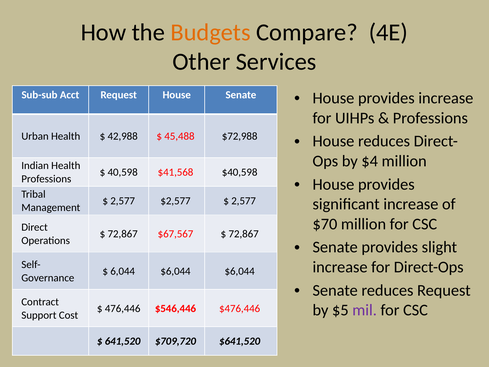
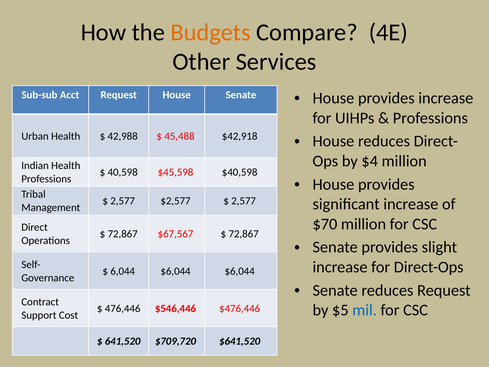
$72,988: $72,988 -> $42,918
$41,568: $41,568 -> $45,598
mil colour: purple -> blue
